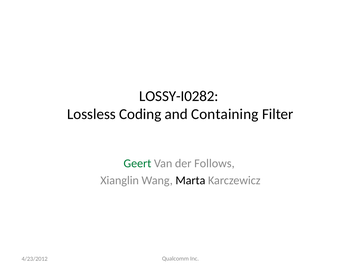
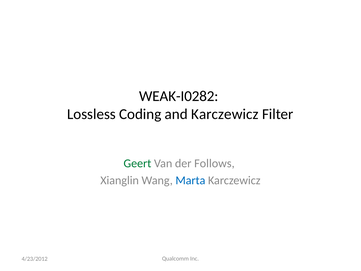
LOSSY-I0282: LOSSY-I0282 -> WEAK-I0282
and Containing: Containing -> Karczewicz
Marta colour: black -> blue
